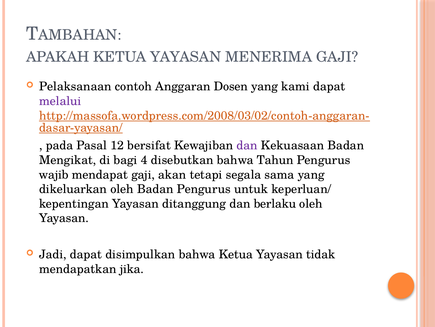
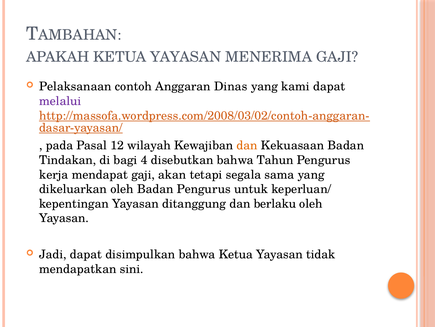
Dosen: Dosen -> Dinas
bersifat: bersifat -> wilayah
dan at (247, 145) colour: purple -> orange
Mengikat: Mengikat -> Tindakan
wajib: wajib -> kerja
jika: jika -> sini
